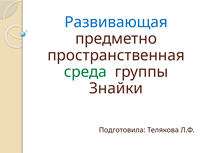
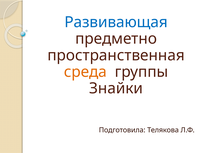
среда colour: green -> orange
